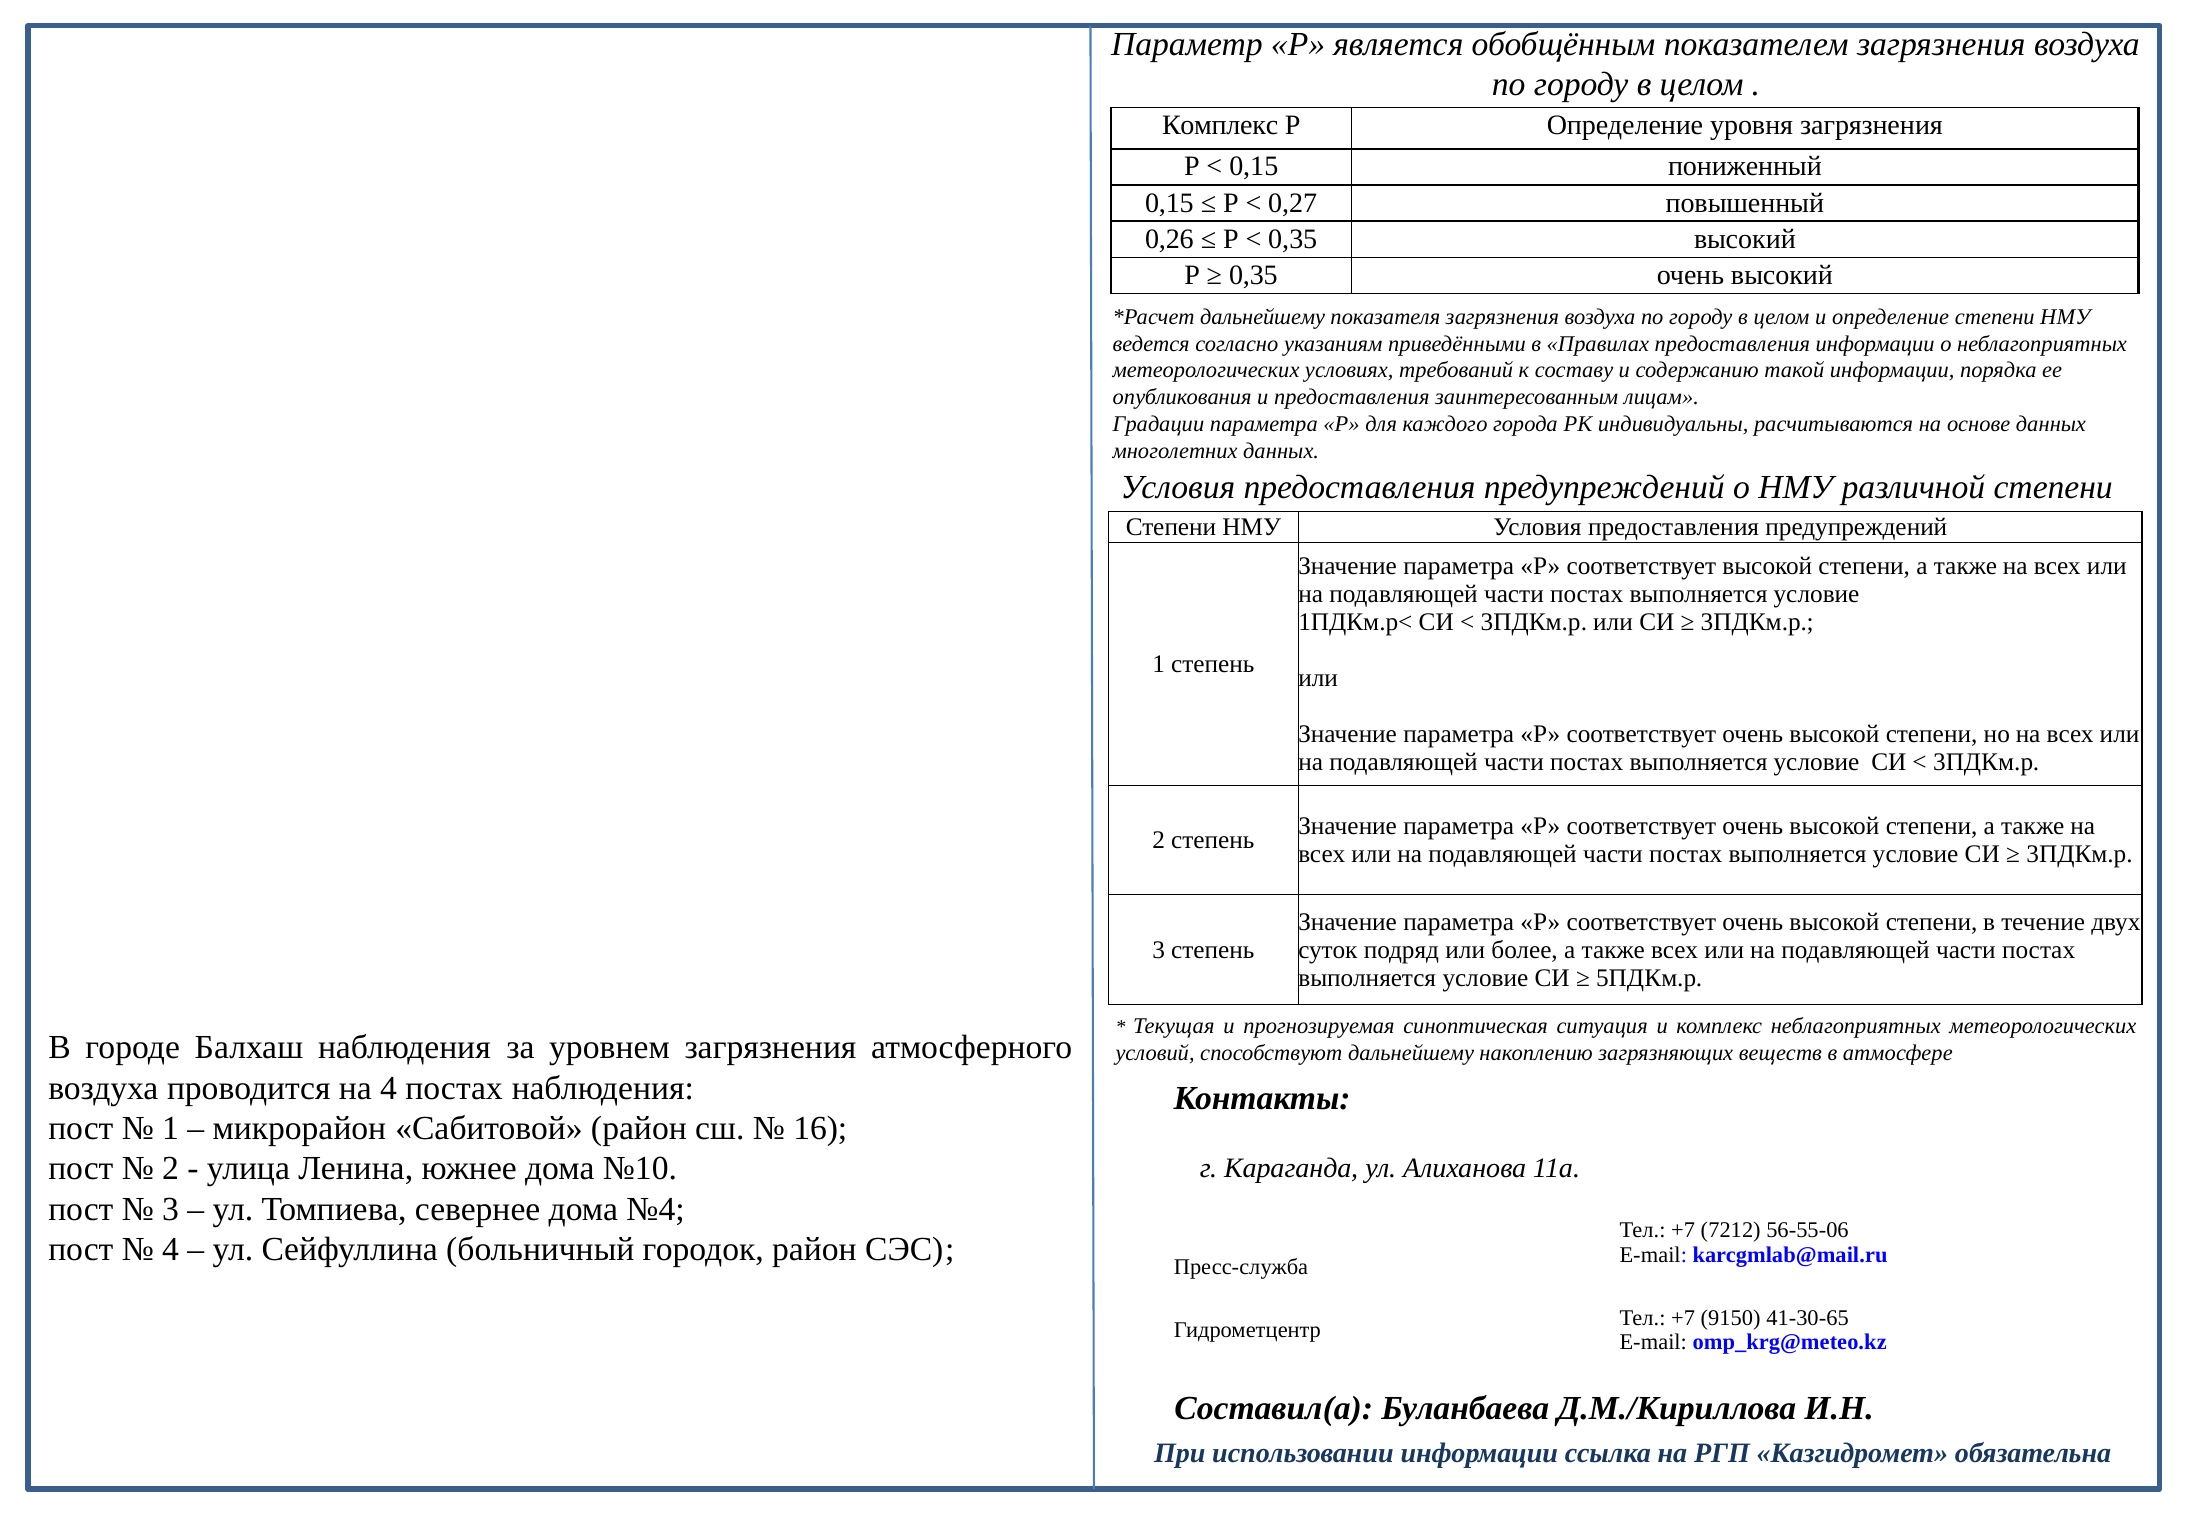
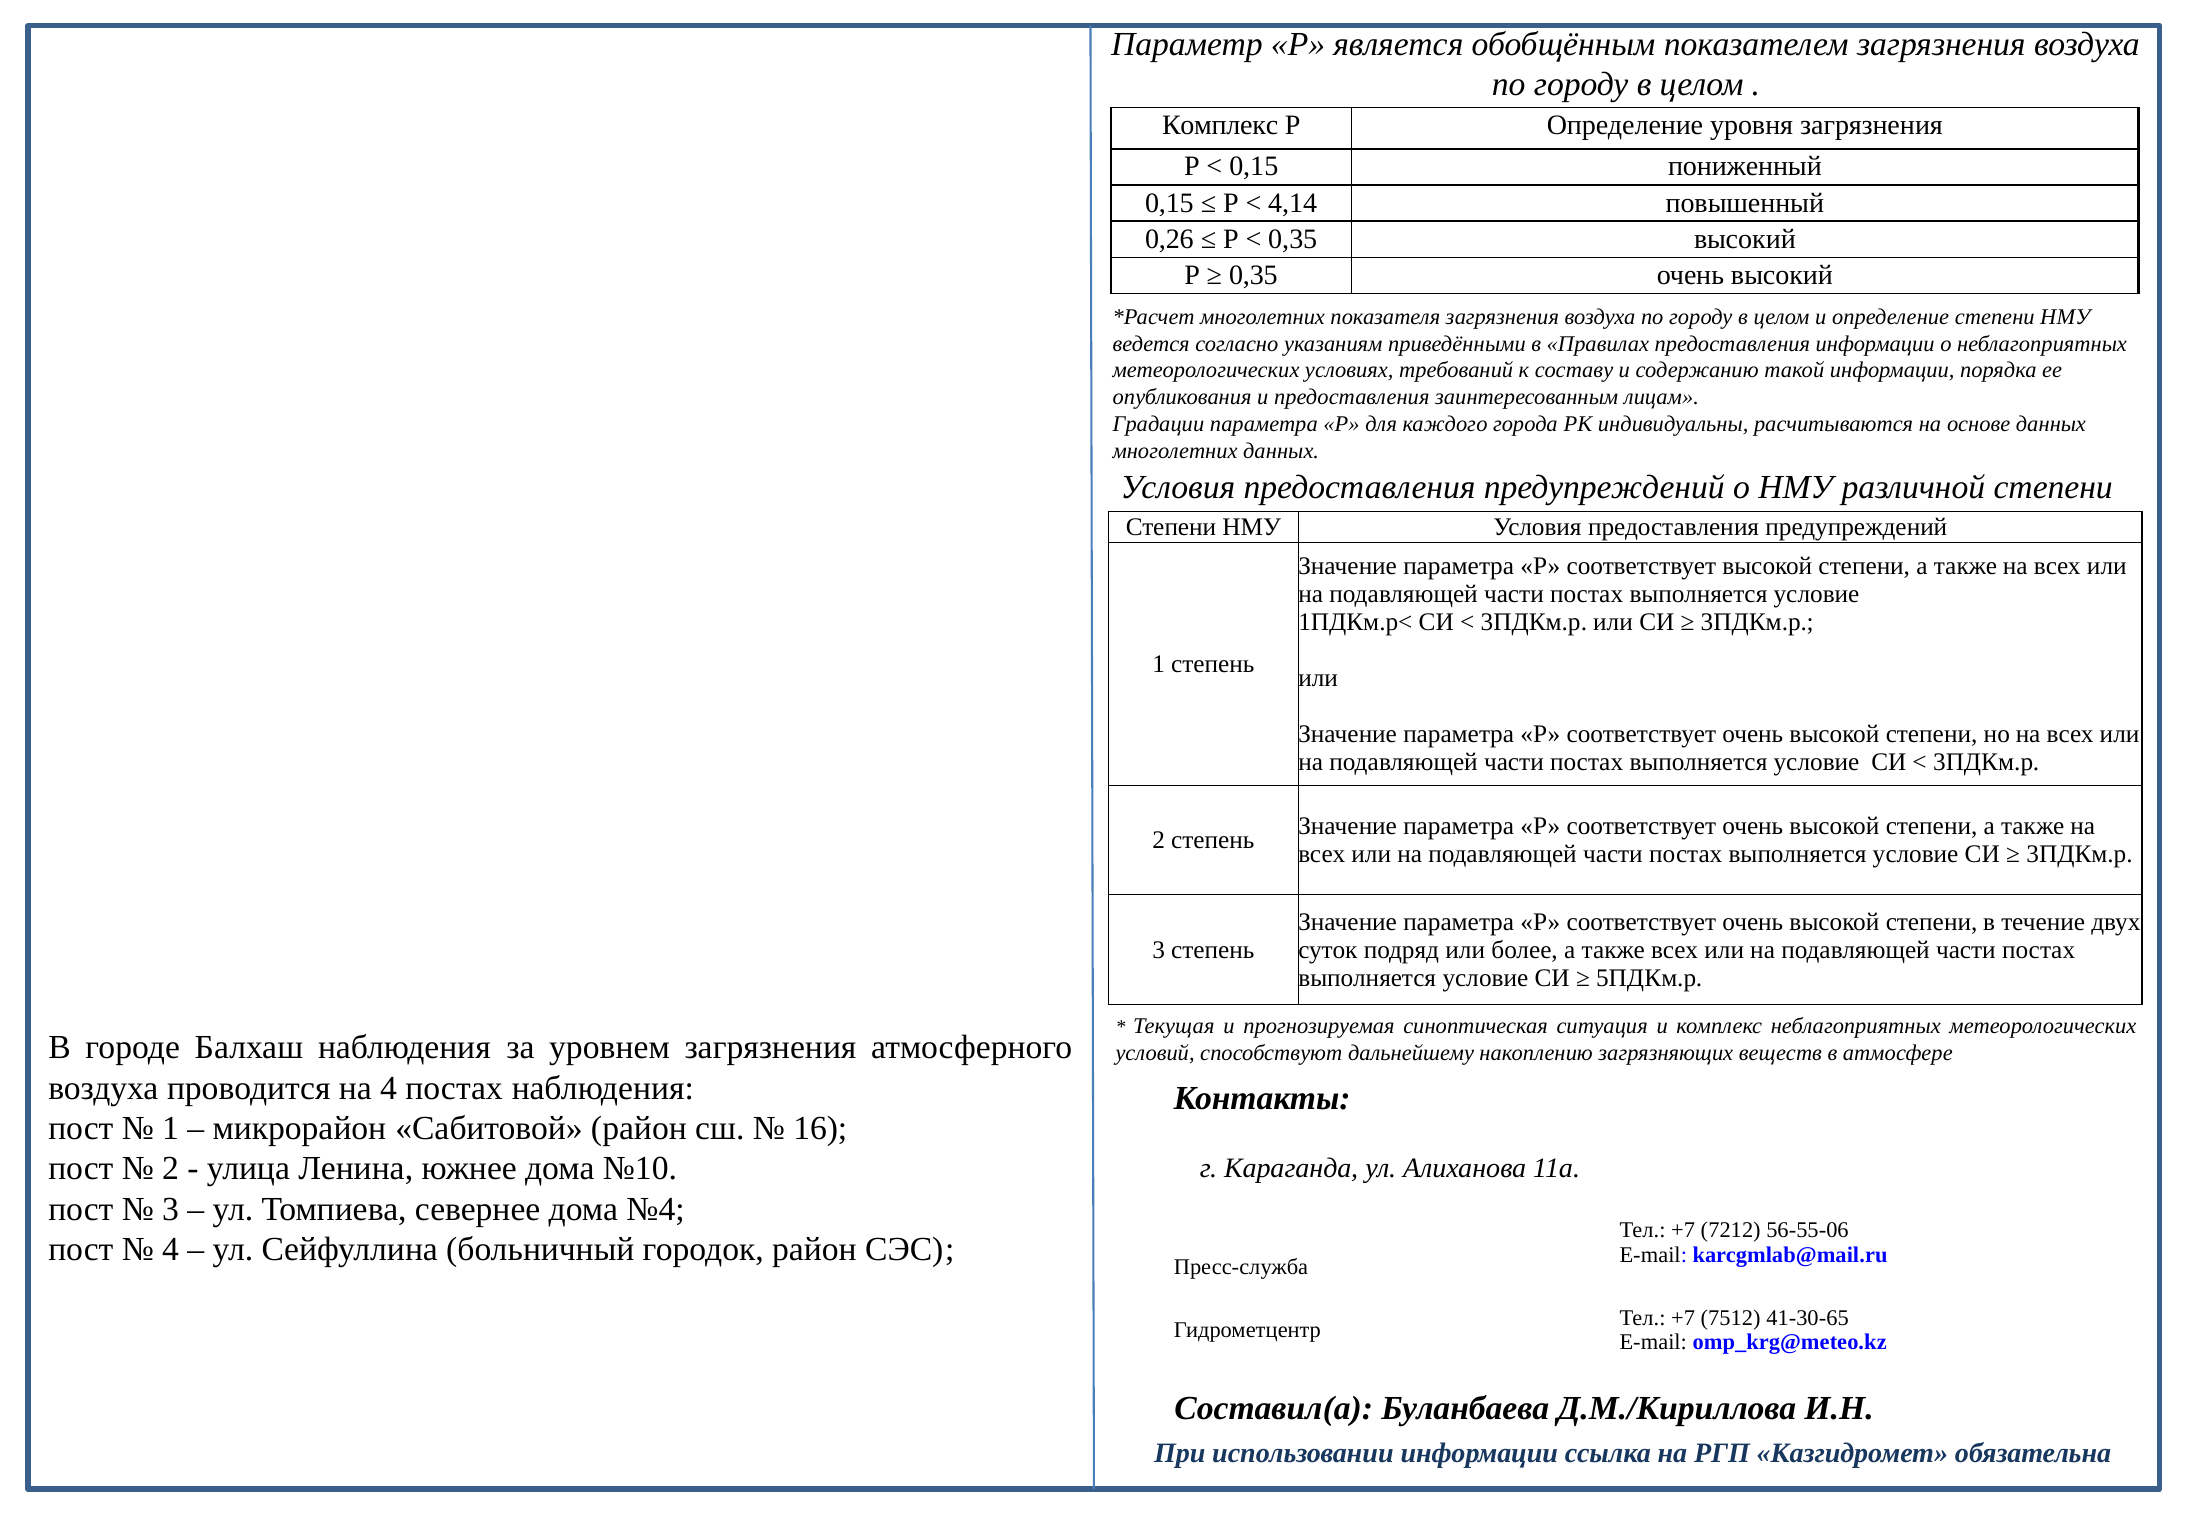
0,27: 0,27 -> 4,14
дальнейшему at (1263, 317): дальнейшему -> многолетних
9150: 9150 -> 7512
